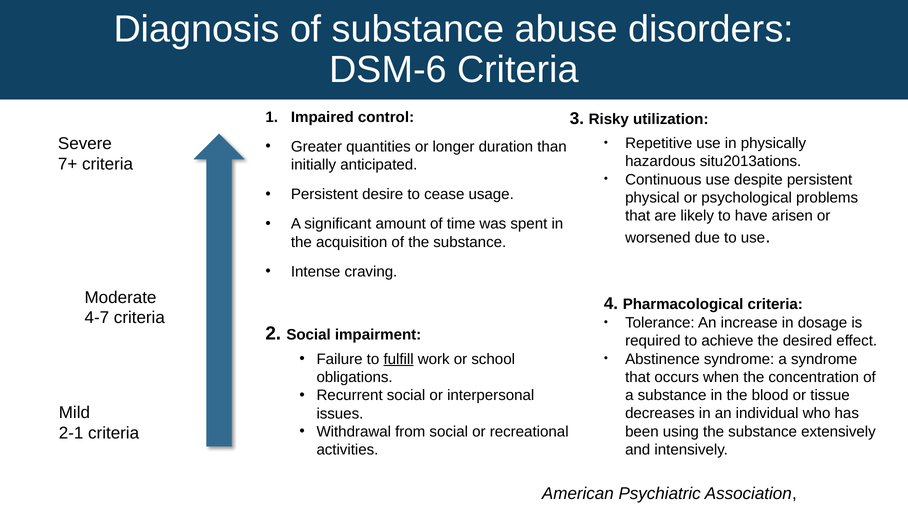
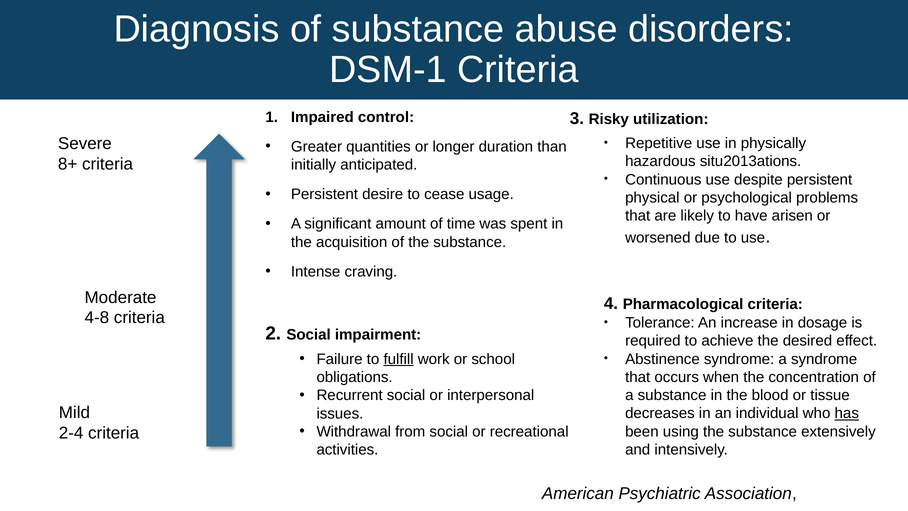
DSM-6: DSM-6 -> DSM-1
7+: 7+ -> 8+
4-7: 4-7 -> 4-8
has underline: none -> present
2-1: 2-1 -> 2-4
